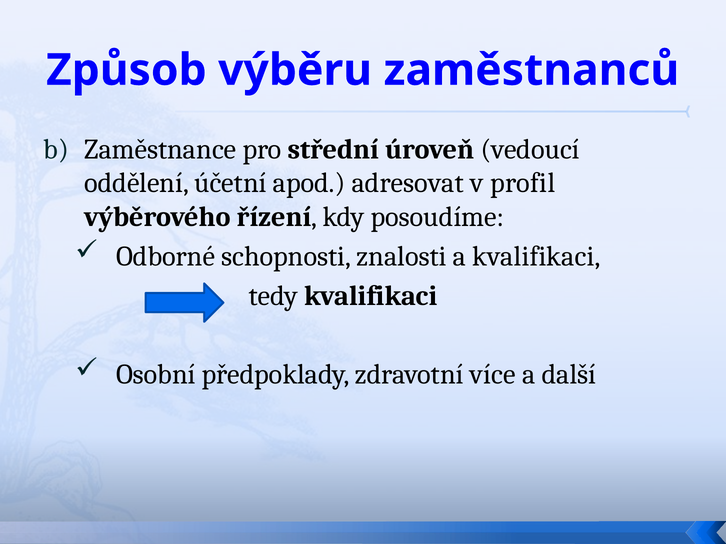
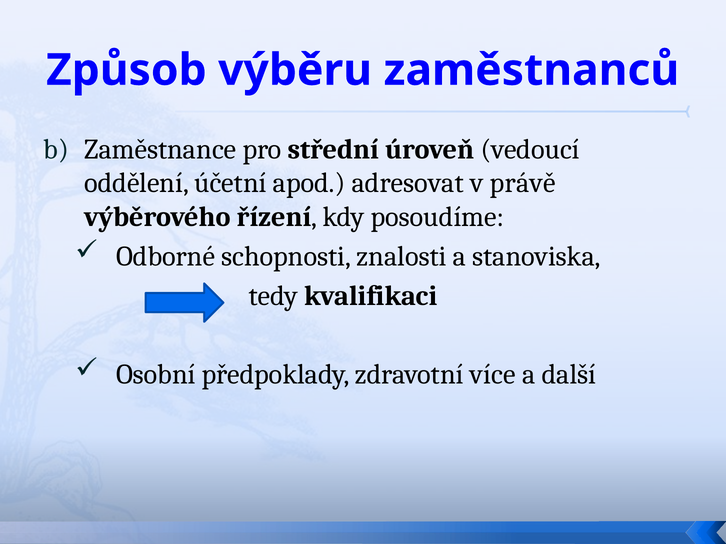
profil: profil -> právě
a kvalifikaci: kvalifikaci -> stanoviska
